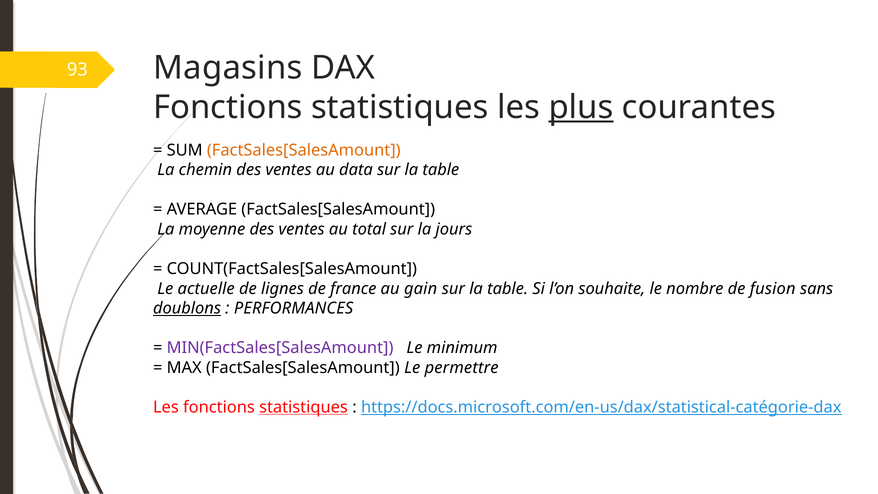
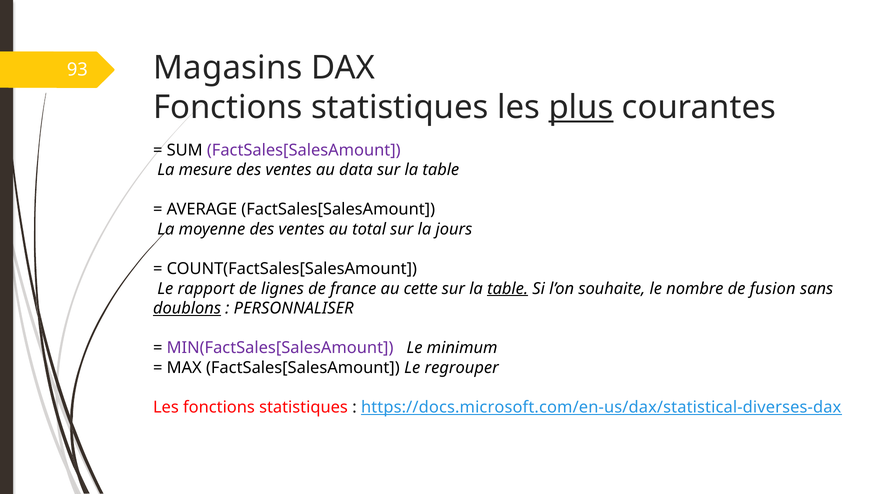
FactSales[SalesAmount at (304, 150) colour: orange -> purple
chemin: chemin -> mesure
actuelle: actuelle -> rapport
gain: gain -> cette
table at (508, 289) underline: none -> present
PERFORMANCES: PERFORMANCES -> PERSONNALISER
permettre: permettre -> regrouper
statistiques at (303, 407) underline: present -> none
https://docs.microsoft.com/en-us/dax/statistical-catégorie-dax: https://docs.microsoft.com/en-us/dax/statistical-catégorie-dax -> https://docs.microsoft.com/en-us/dax/statistical-diverses-dax
